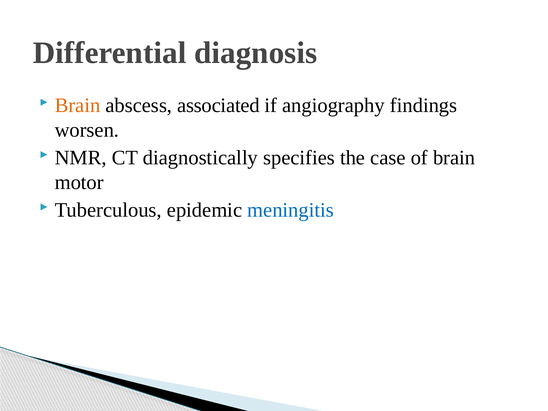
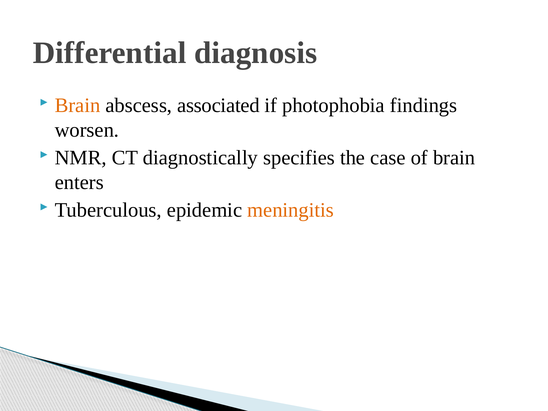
angiography: angiography -> photophobia
motor: motor -> enters
meningitis colour: blue -> orange
